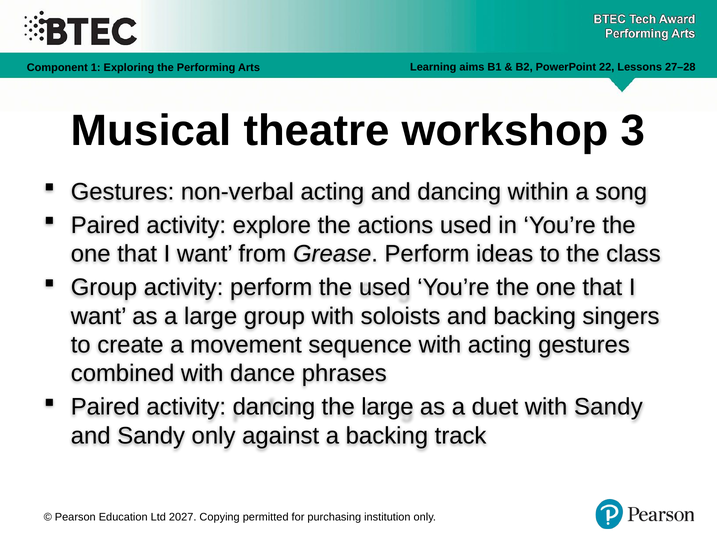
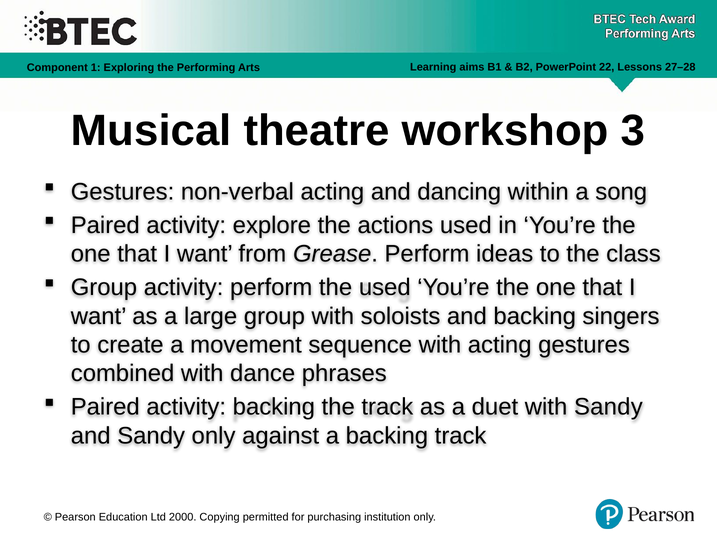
activity dancing: dancing -> backing
the large: large -> track
2027: 2027 -> 2000
